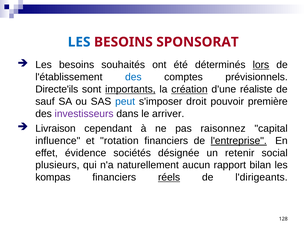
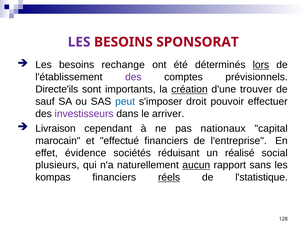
LES at (79, 42) colour: blue -> purple
souhaités: souhaités -> rechange
des at (133, 77) colour: blue -> purple
importants underline: present -> none
réaliste: réaliste -> trouver
première: première -> effectuer
raisonnez: raisonnez -> nationaux
influence: influence -> marocain
rotation: rotation -> effectué
l'entreprise underline: present -> none
désignée: désignée -> réduisant
retenir: retenir -> réalisé
aucun underline: none -> present
bilan: bilan -> sans
l'dirigeants: l'dirigeants -> l'statistique
